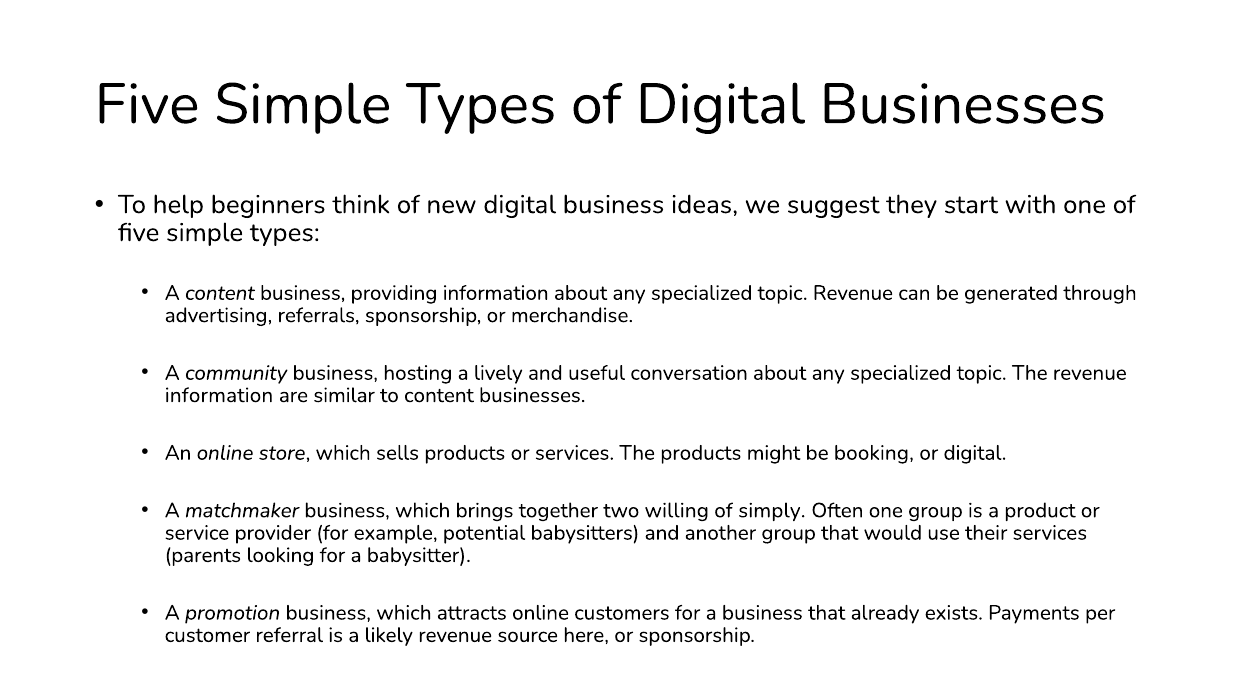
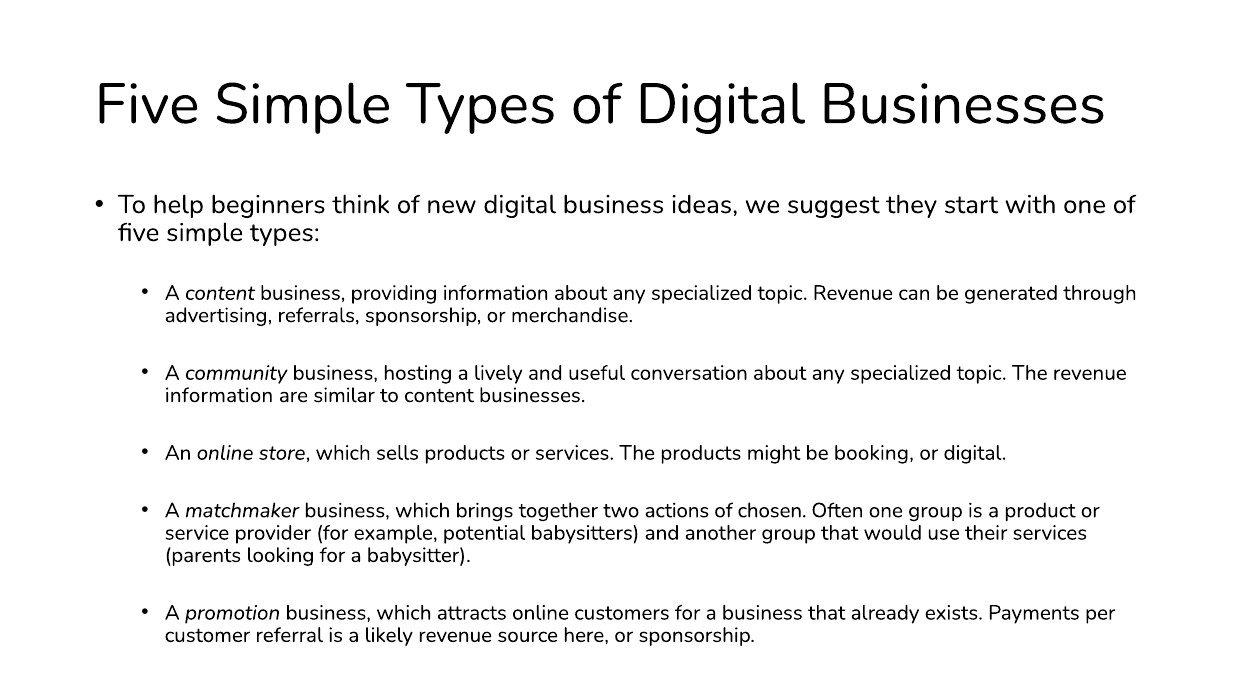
willing: willing -> actions
simply: simply -> chosen
